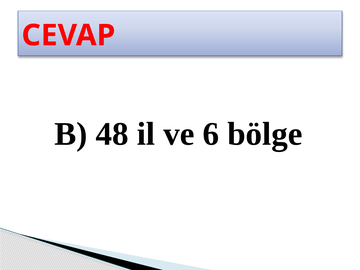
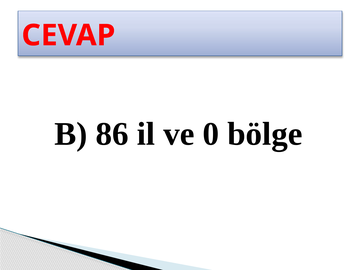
48: 48 -> 86
6: 6 -> 0
